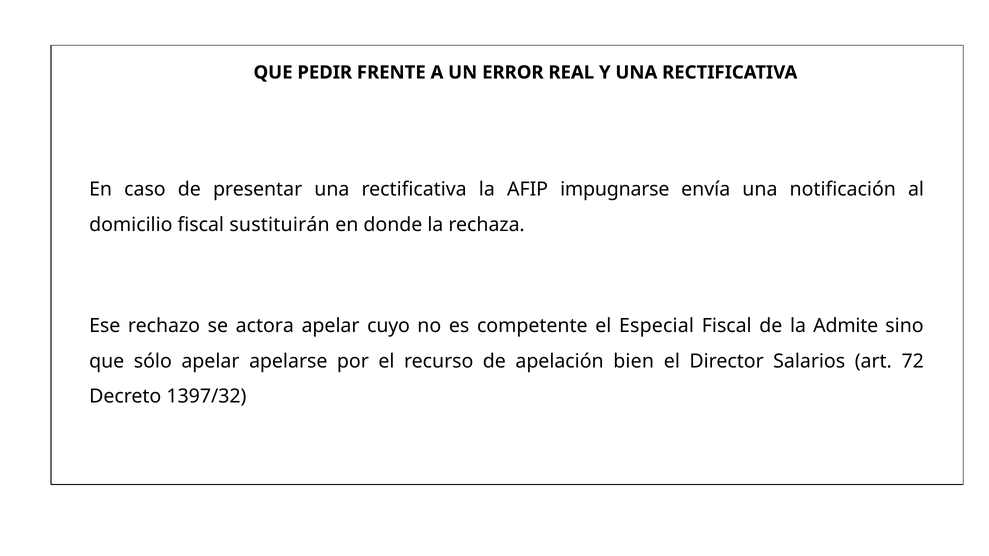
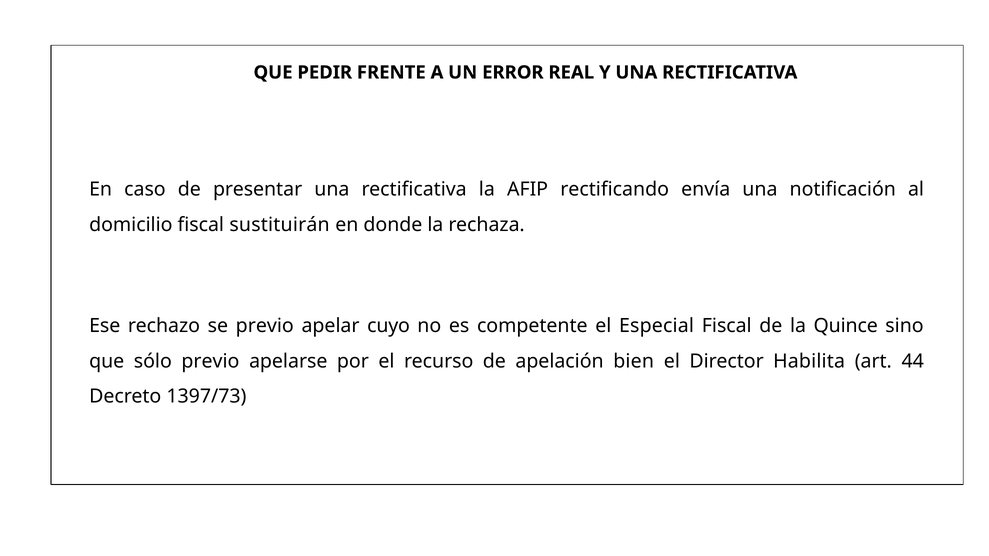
impugnarse: impugnarse -> rectificando
se actora: actora -> previo
Admite: Admite -> Quince
sólo apelar: apelar -> previo
Salarios: Salarios -> Habilita
72: 72 -> 44
1397/32: 1397/32 -> 1397/73
